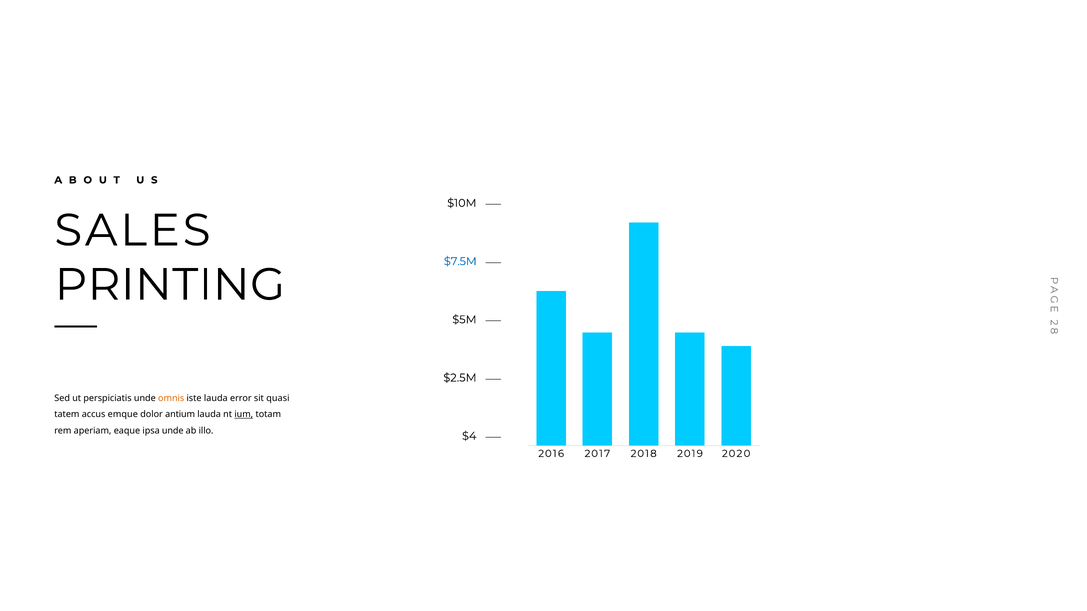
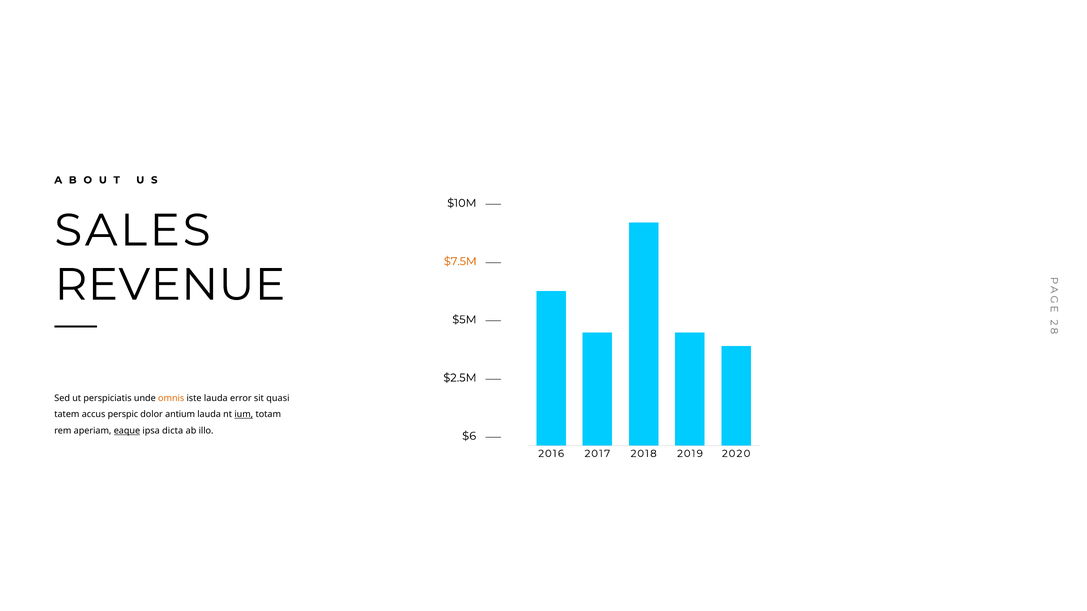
$7.5M colour: blue -> orange
PRINTING: PRINTING -> REVENUE
emque: emque -> perspic
eaque underline: none -> present
ipsa unde: unde -> dicta
$4: $4 -> $6
